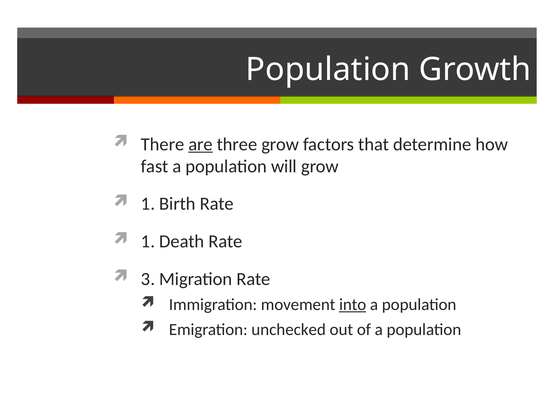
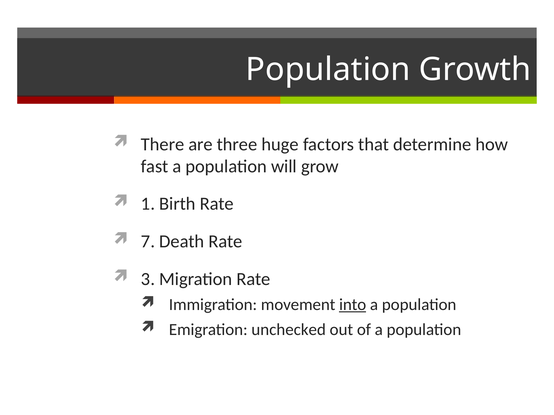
are underline: present -> none
three grow: grow -> huge
1 at (148, 242): 1 -> 7
